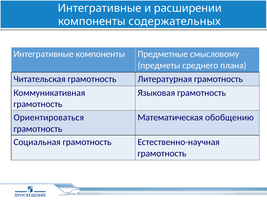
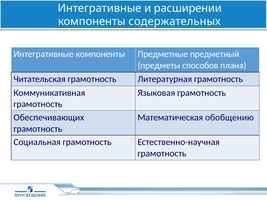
смысловому: смысловому -> предметный
среднего: среднего -> способов
Ориентироваться: Ориентироваться -> Обеспечивающих
